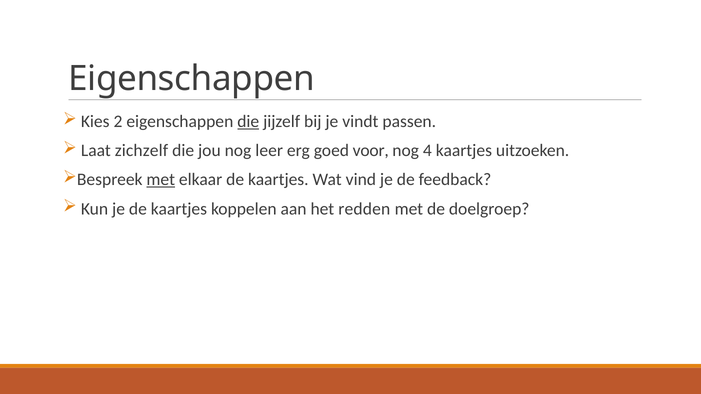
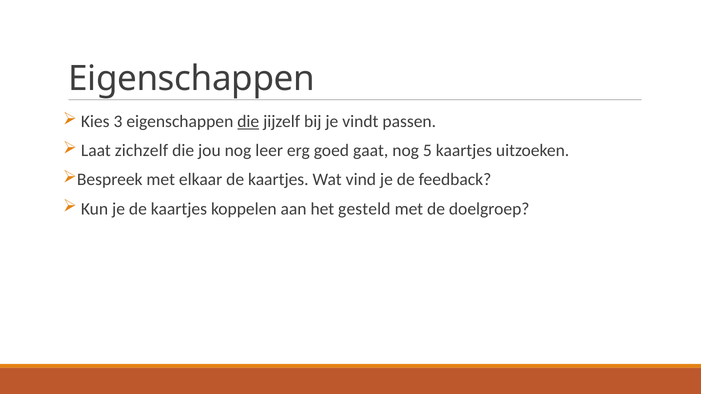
2: 2 -> 3
voor: voor -> gaat
4: 4 -> 5
met at (161, 180) underline: present -> none
redden: redden -> gesteld
